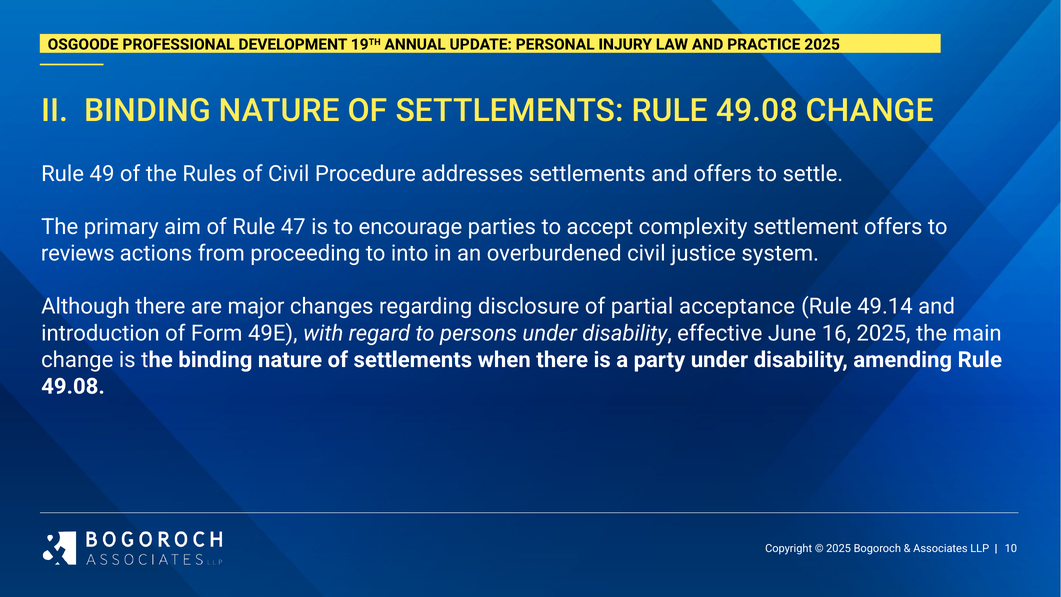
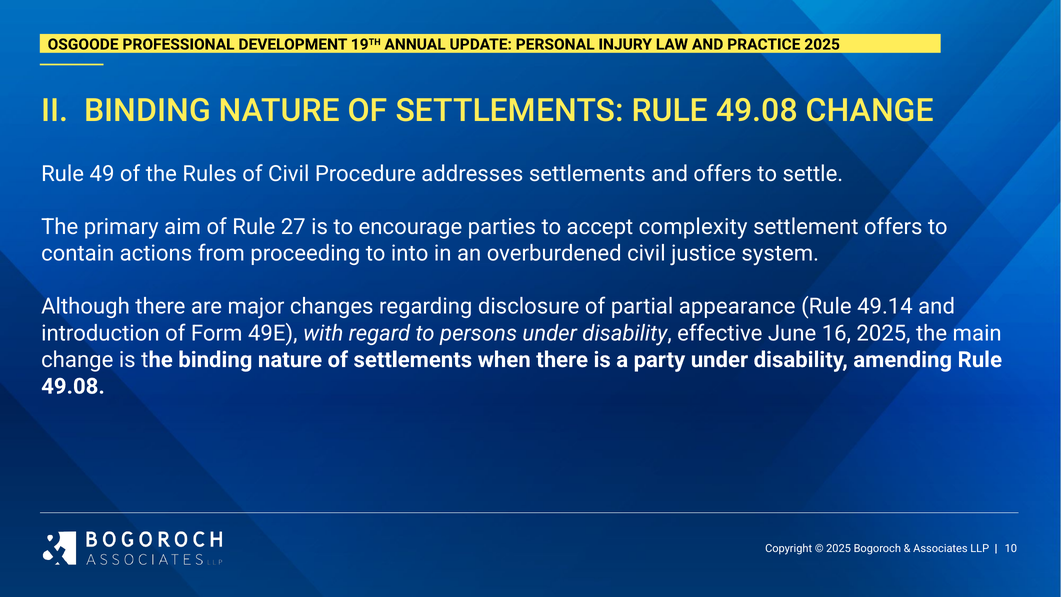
47: 47 -> 27
reviews: reviews -> contain
acceptance: acceptance -> appearance
